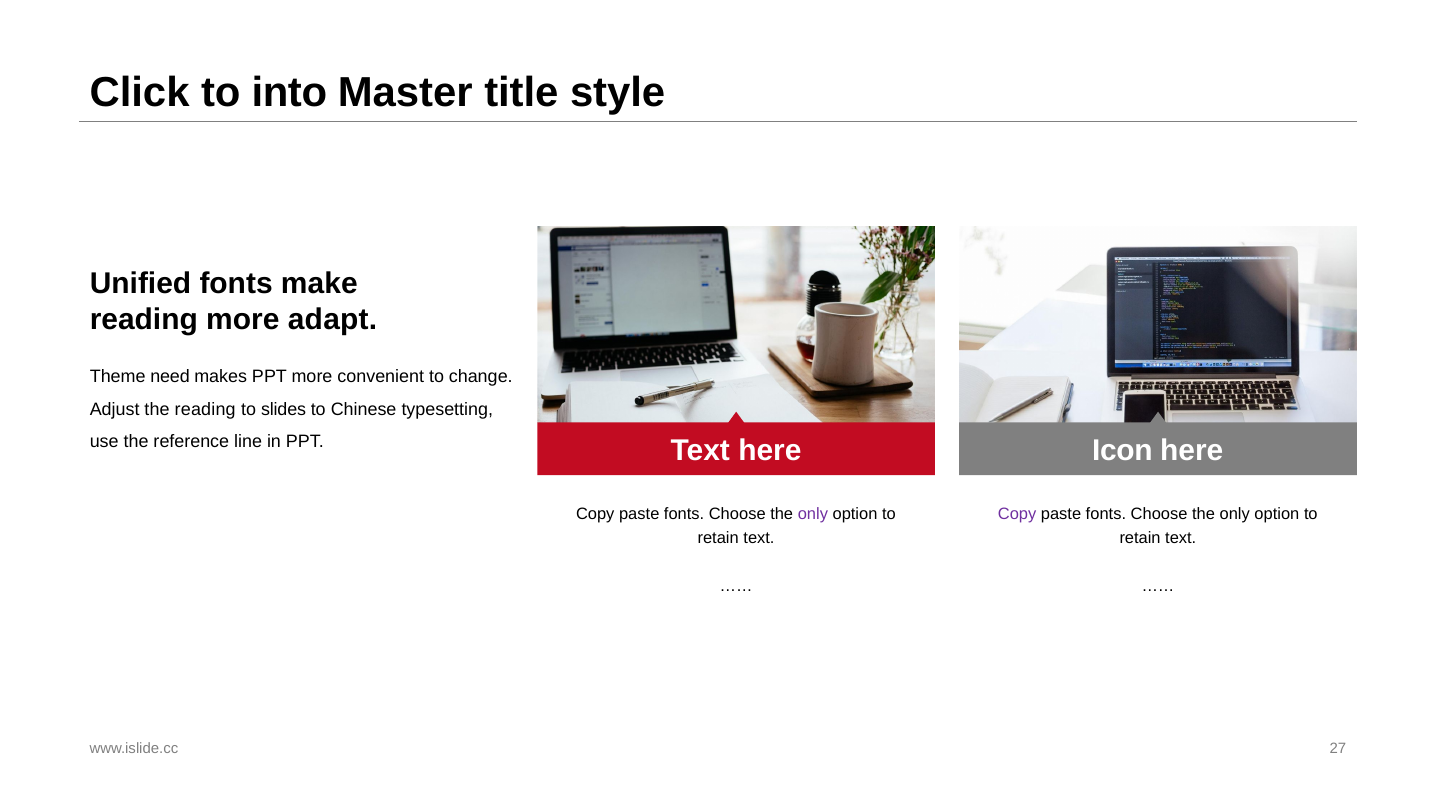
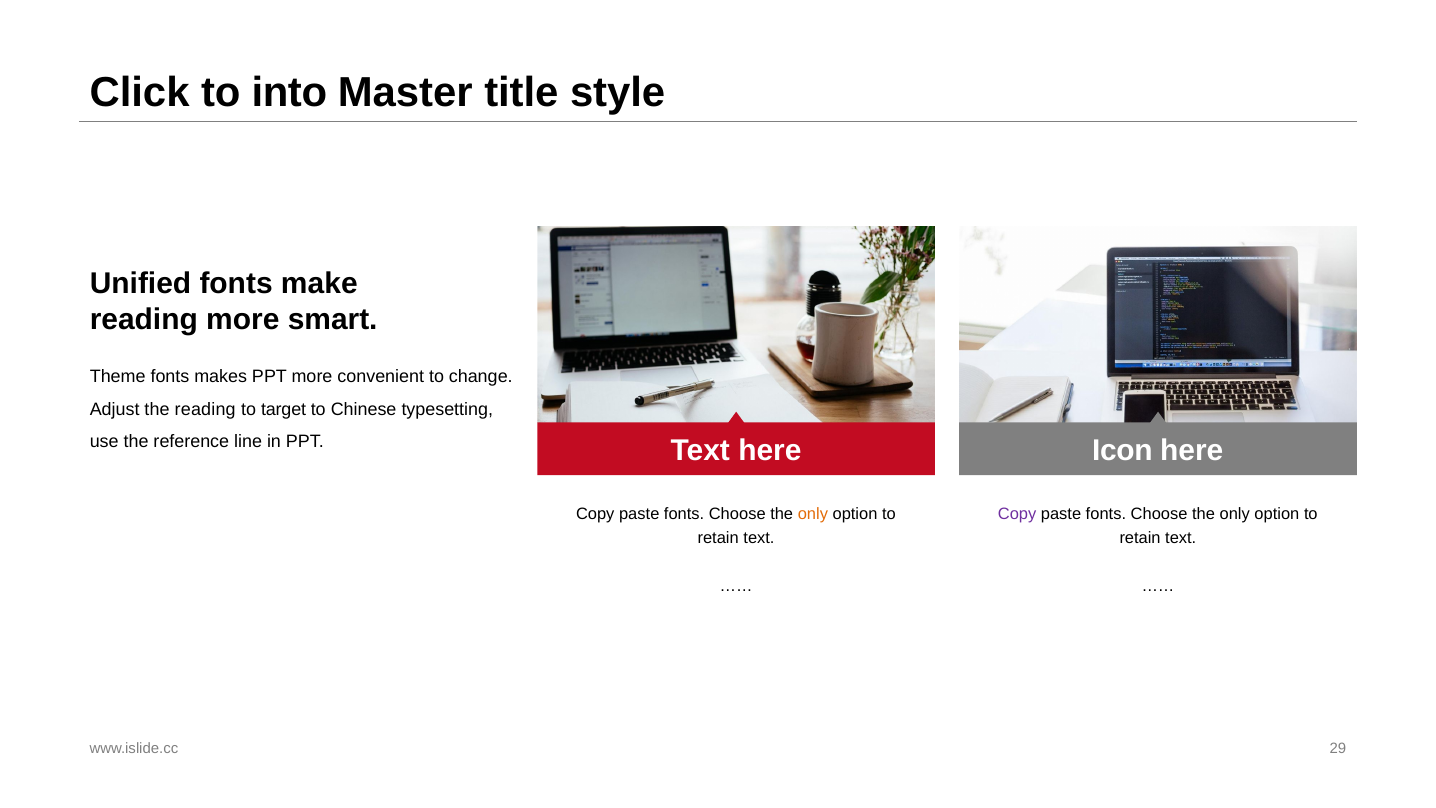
adapt: adapt -> smart
Theme need: need -> fonts
slides: slides -> target
only at (813, 514) colour: purple -> orange
27: 27 -> 29
